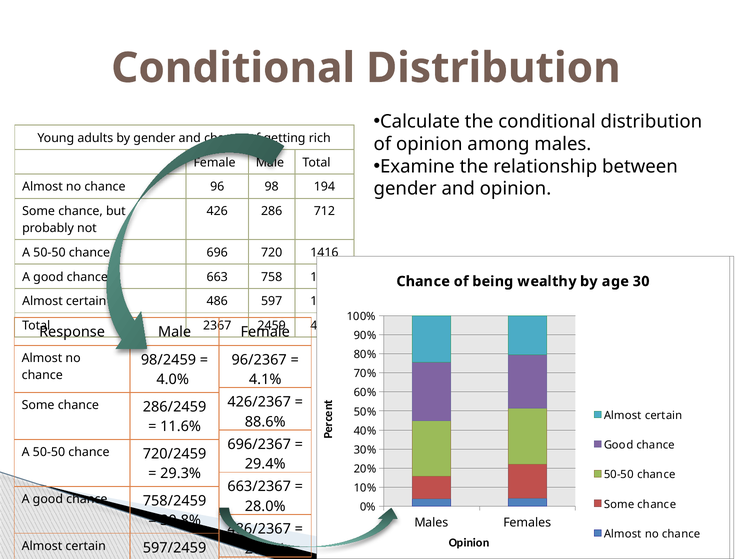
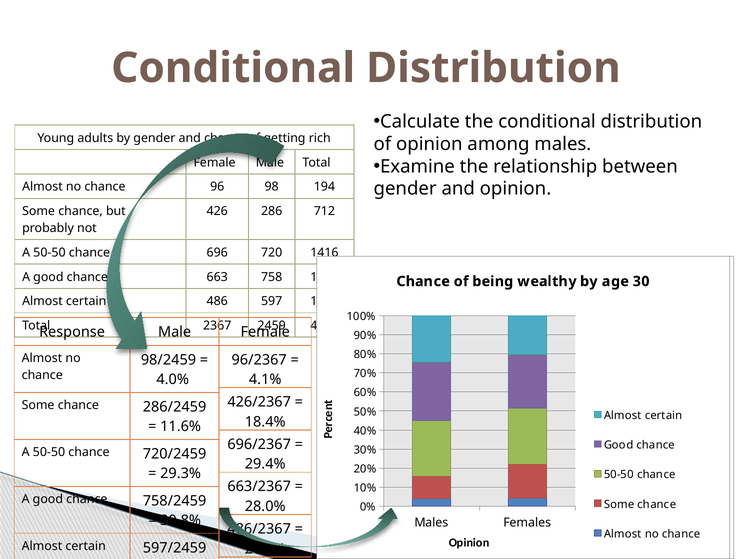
88.6%: 88.6% -> 18.4%
